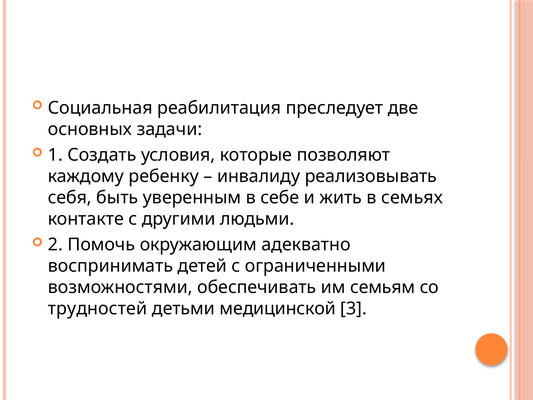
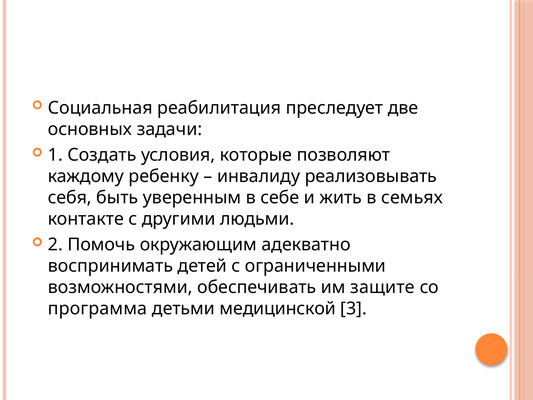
семьям: семьям -> защите
трудностей: трудностей -> программа
